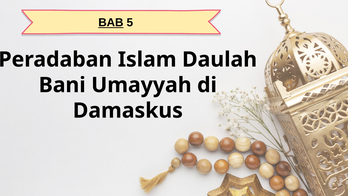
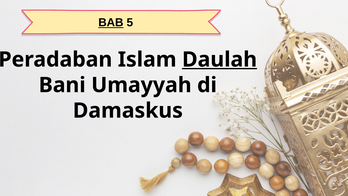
Daulah underline: none -> present
